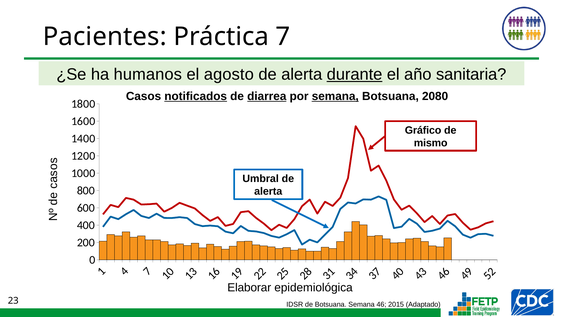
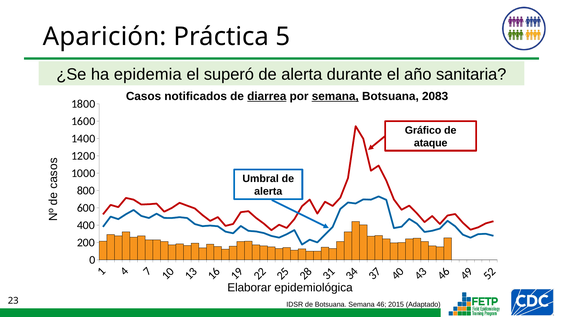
Pacientes: Pacientes -> Aparición
Práctica 7: 7 -> 5
humanos: humanos -> epidemia
agosto: agosto -> superó
durante underline: present -> none
notificados underline: present -> none
2080: 2080 -> 2083
mismo: mismo -> ataque
